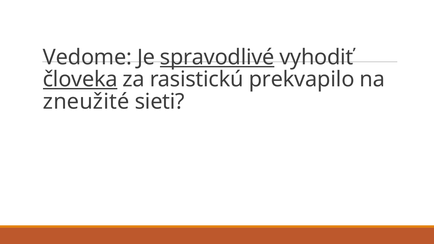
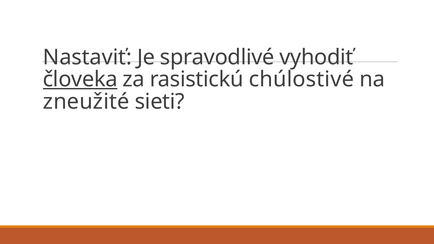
Vedome: Vedome -> Nastaviť
spravodlivé underline: present -> none
prekvapilo: prekvapilo -> chúlostivé
